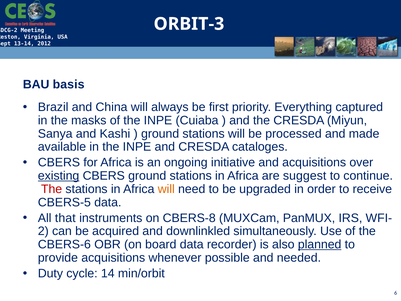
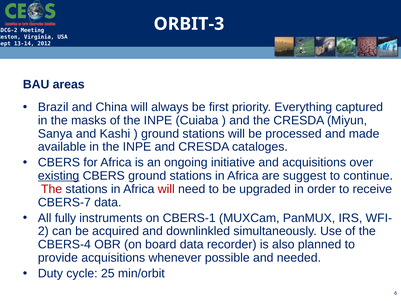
basis: basis -> areas
will at (166, 189) colour: orange -> red
CBERS-5: CBERS-5 -> CBERS-7
that: that -> fully
CBERS-8: CBERS-8 -> CBERS-1
CBERS-6: CBERS-6 -> CBERS-4
planned underline: present -> none
14: 14 -> 25
